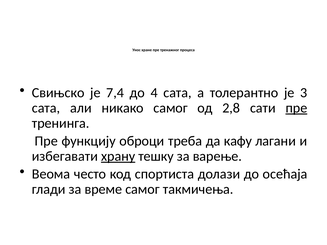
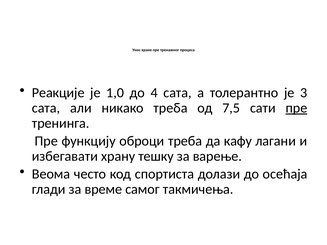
Свињско: Свињско -> Реакције
7,4: 7,4 -> 1,0
никако самог: самог -> треба
2,8: 2,8 -> 7,5
храну underline: present -> none
